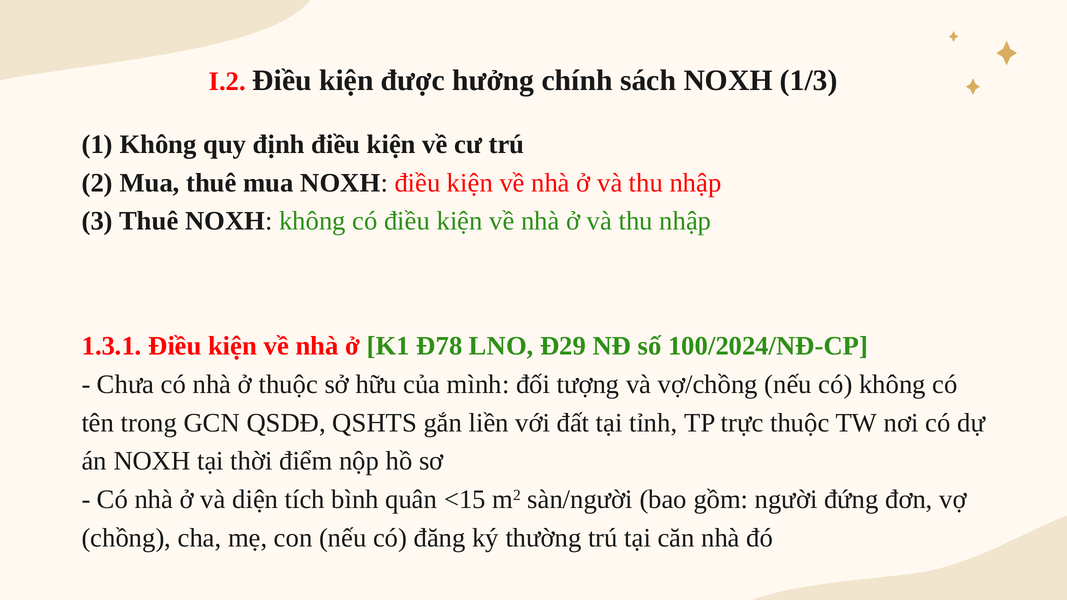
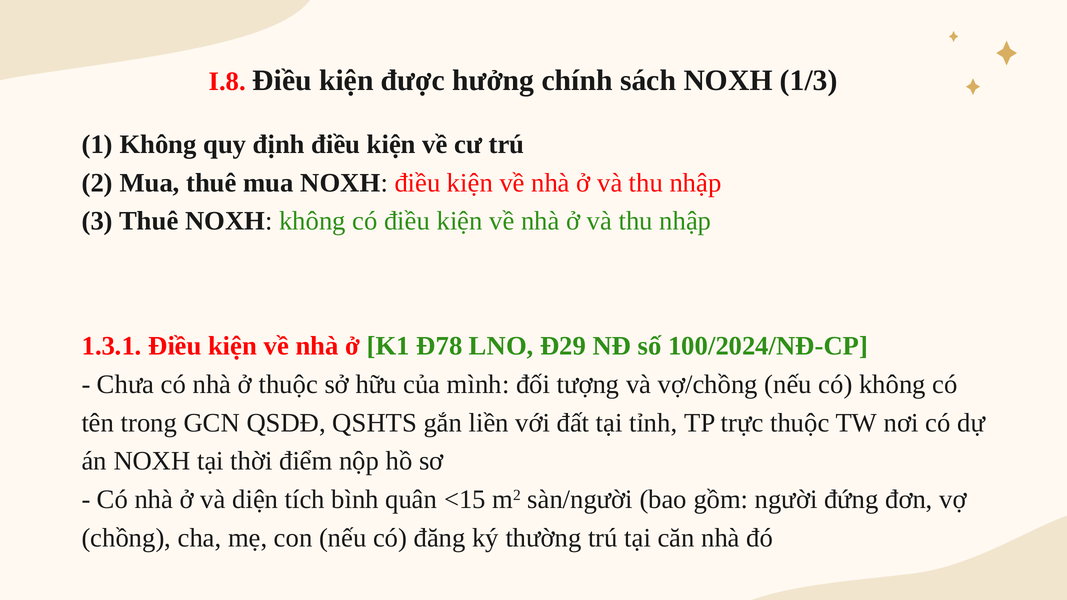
I.2: I.2 -> I.8
